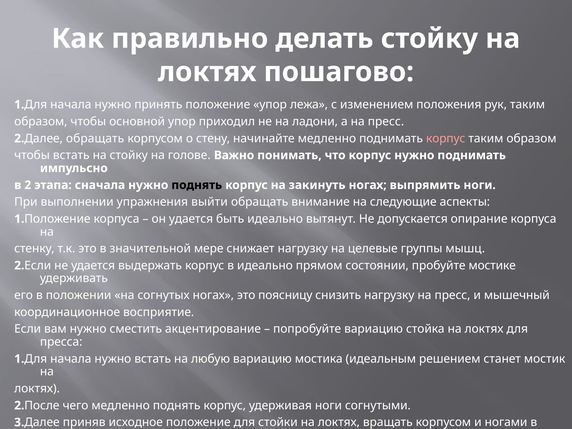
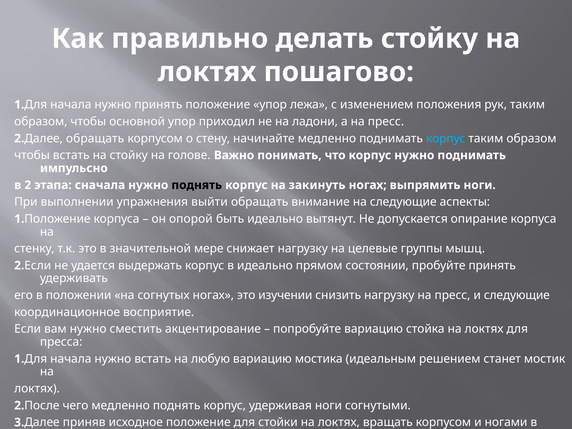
корпус at (446, 138) colour: pink -> light blue
он удается: удается -> опорой
пробуйте мостике: мостике -> принять
поясницу: поясницу -> изучении
и мышечный: мышечный -> следующие
